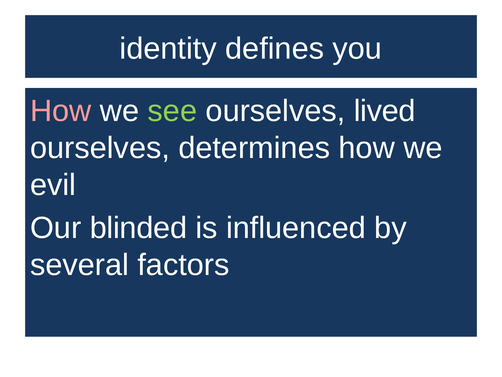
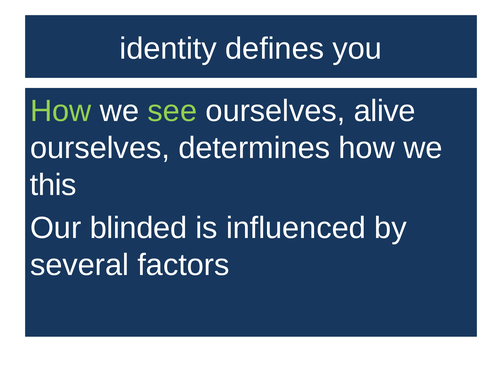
How at (61, 111) colour: pink -> light green
lived: lived -> alive
evil: evil -> this
